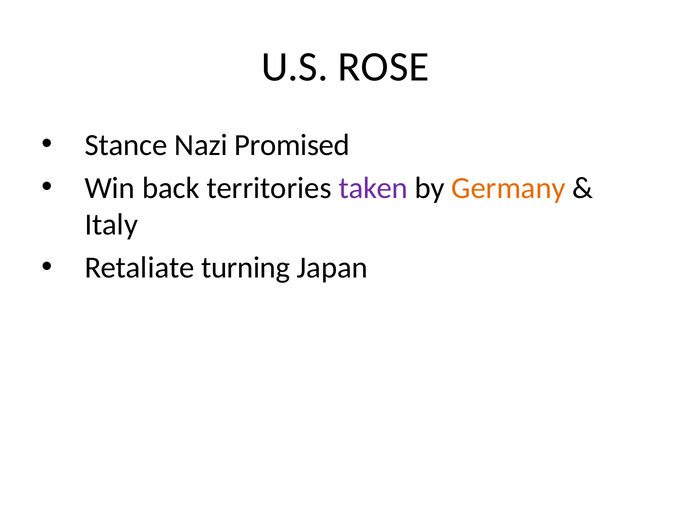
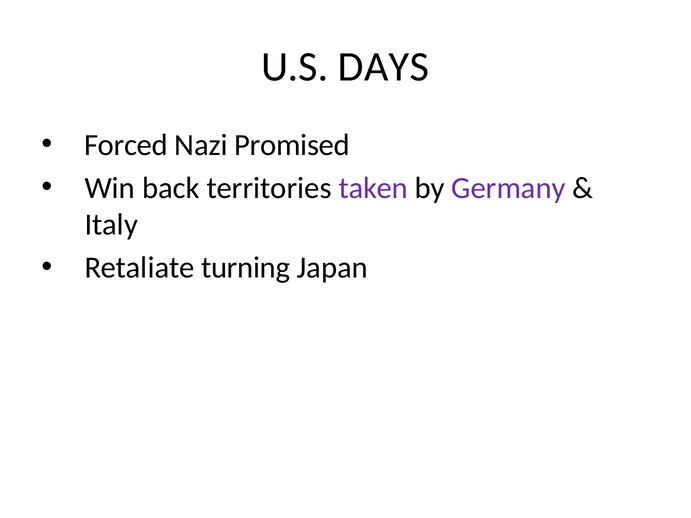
ROSE: ROSE -> DAYS
Stance: Stance -> Forced
Germany colour: orange -> purple
